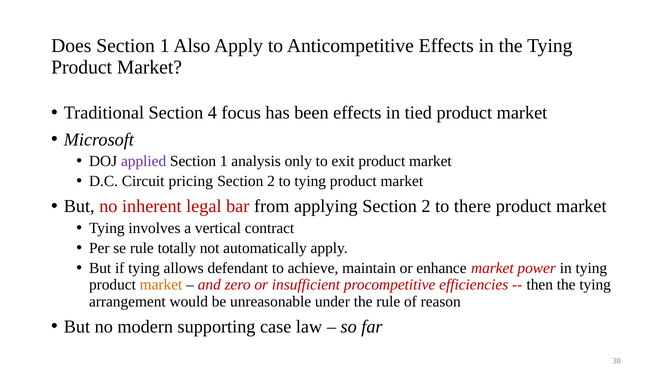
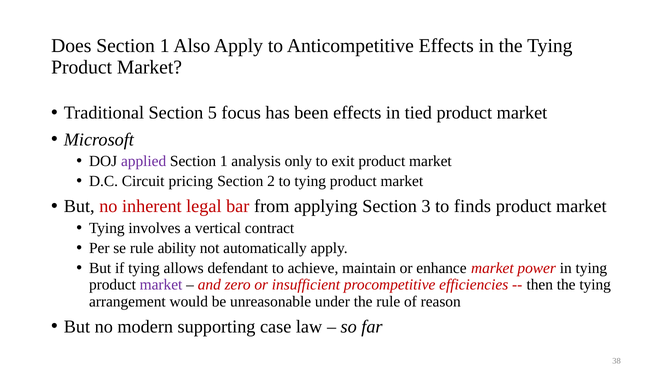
4: 4 -> 5
applying Section 2: 2 -> 3
there: there -> finds
totally: totally -> ability
market at (161, 285) colour: orange -> purple
